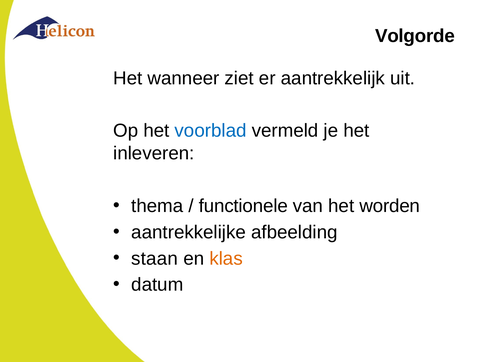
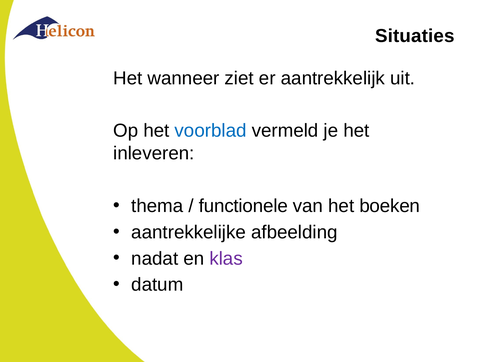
Volgorde: Volgorde -> Situaties
worden: worden -> boeken
staan: staan -> nadat
klas colour: orange -> purple
